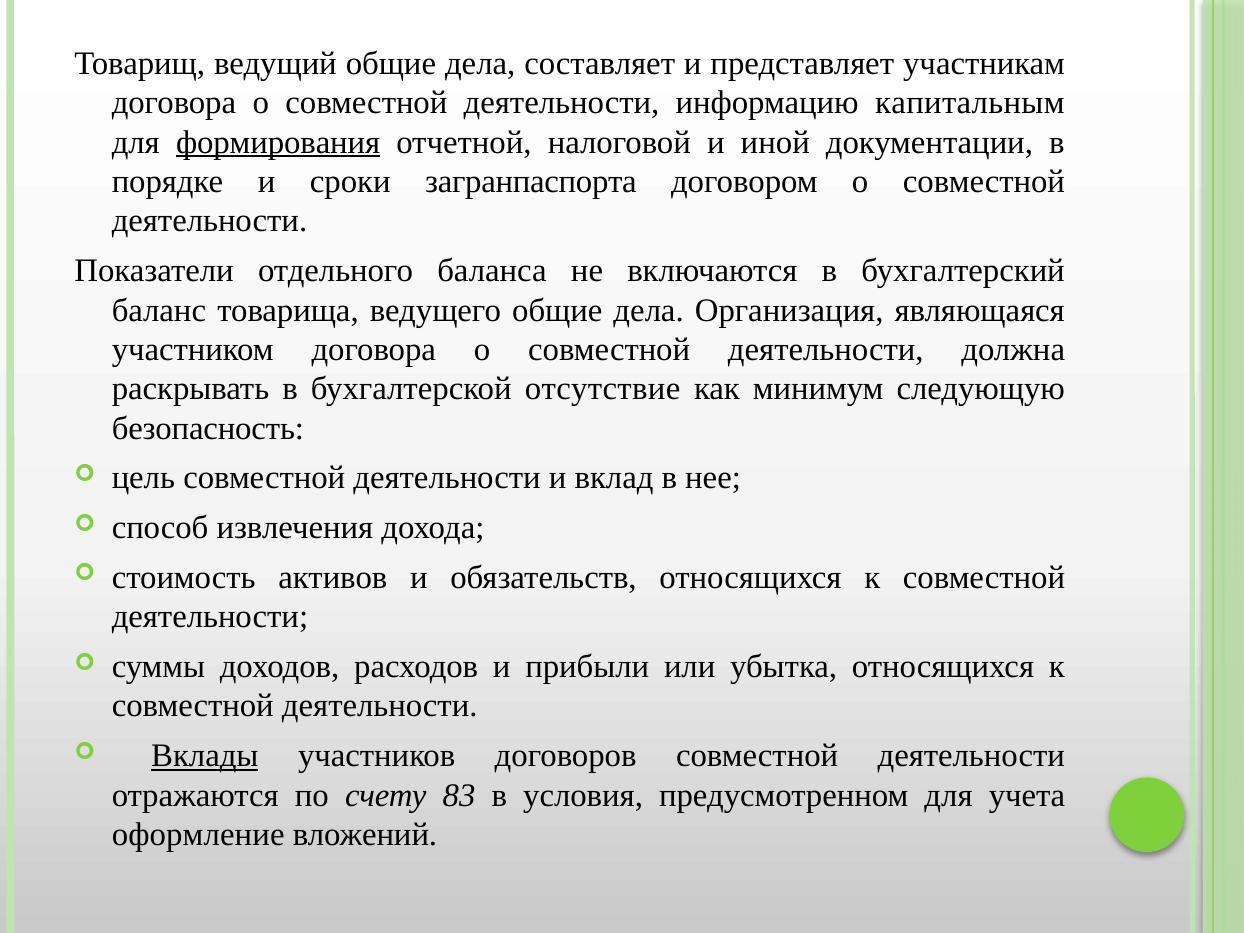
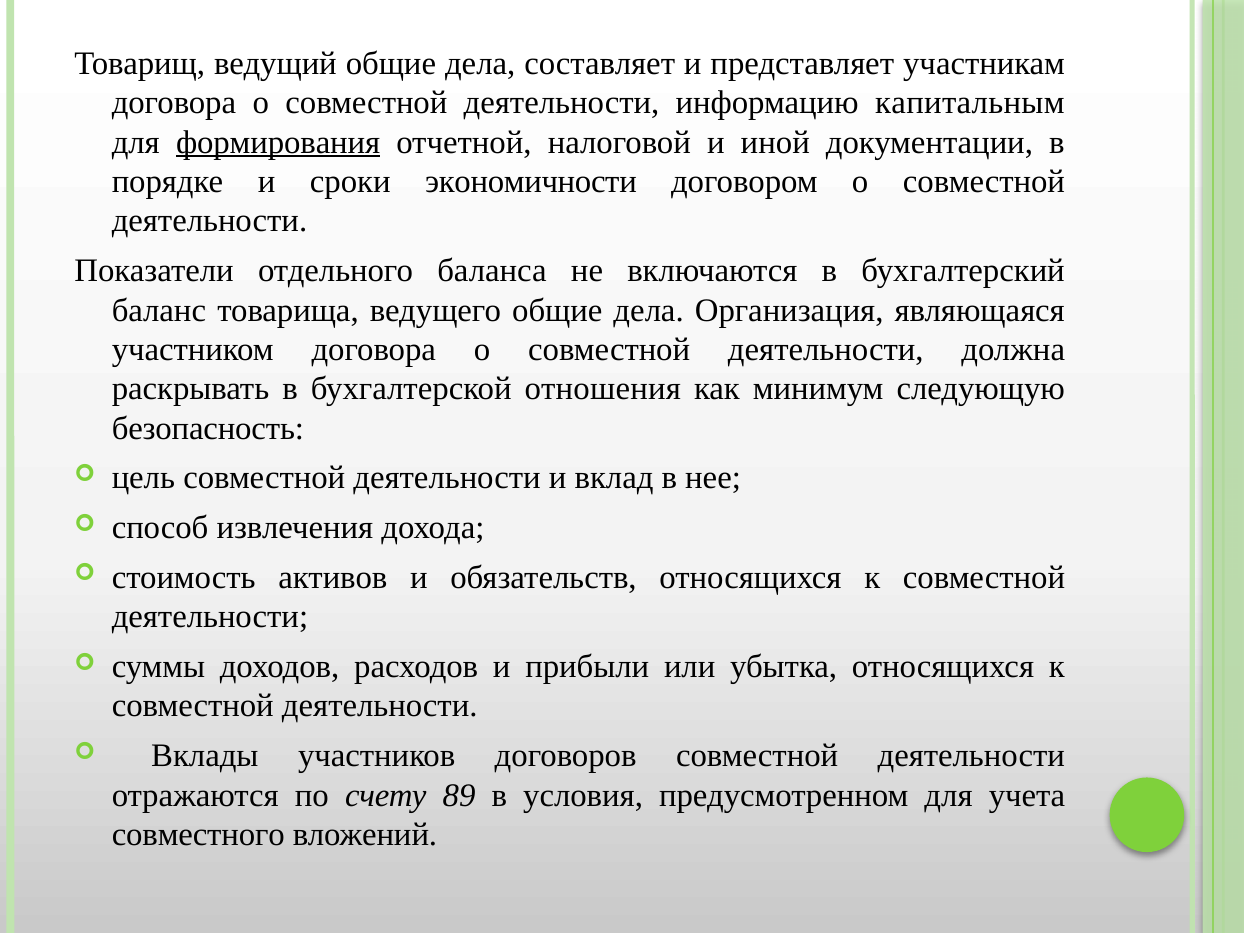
загранпаспорта: загранпаспорта -> экономичности
отсутствие: отсутствие -> отношения
Вклады underline: present -> none
83: 83 -> 89
оформление: оформление -> совместного
